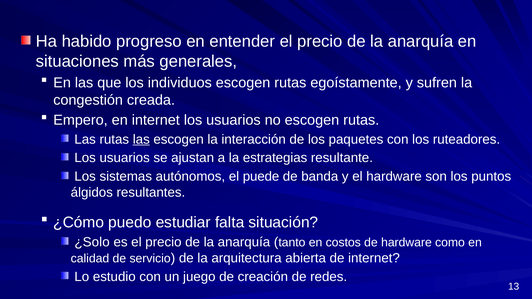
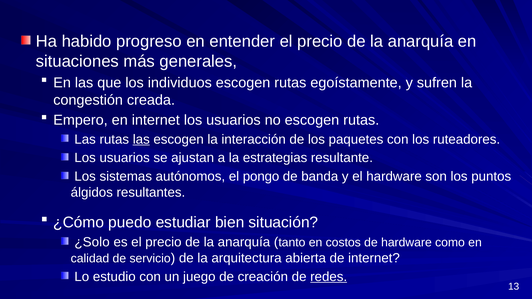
puede: puede -> pongo
falta: falta -> bien
redes underline: none -> present
